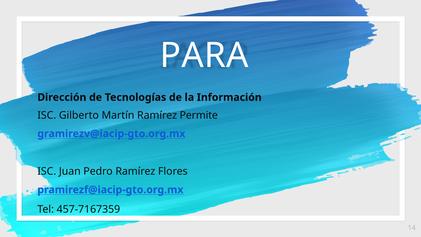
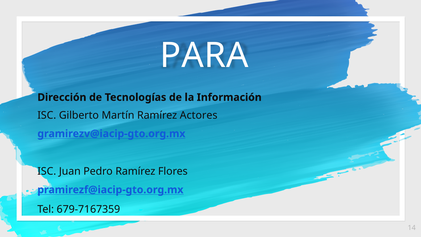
Permite: Permite -> Actores
457-7167359: 457-7167359 -> 679-7167359
